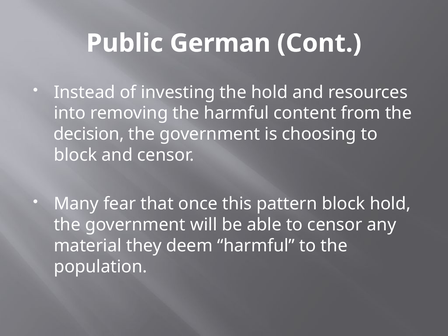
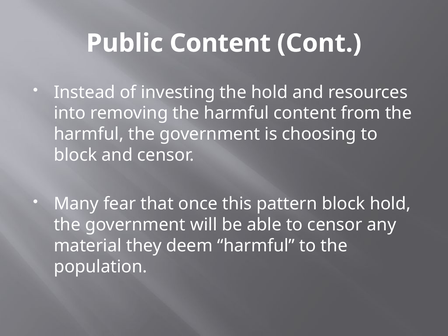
Public German: German -> Content
decision at (89, 134): decision -> harmful
